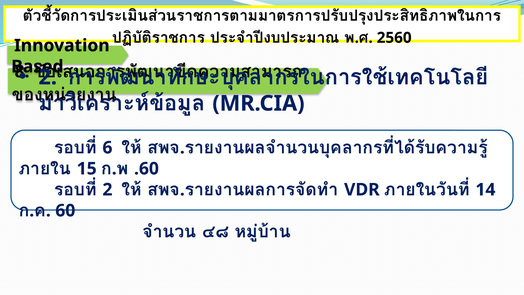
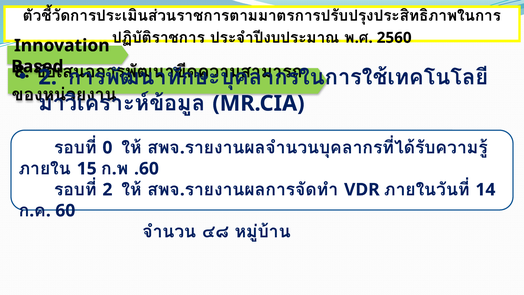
6: 6 -> 0
